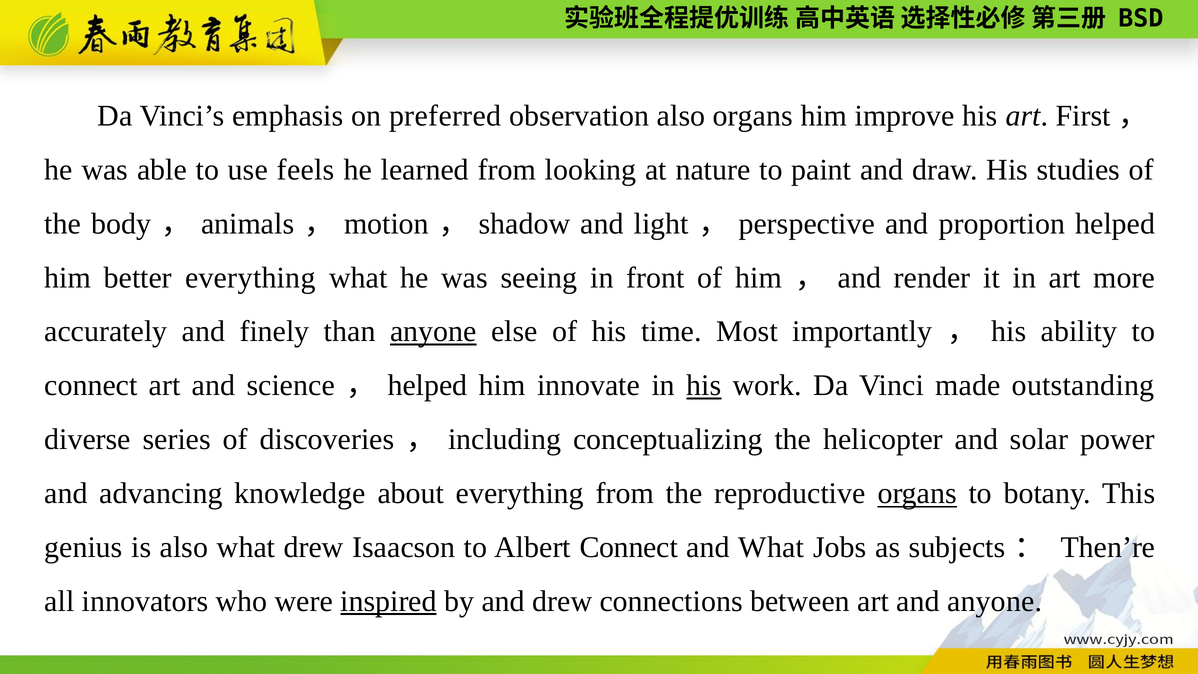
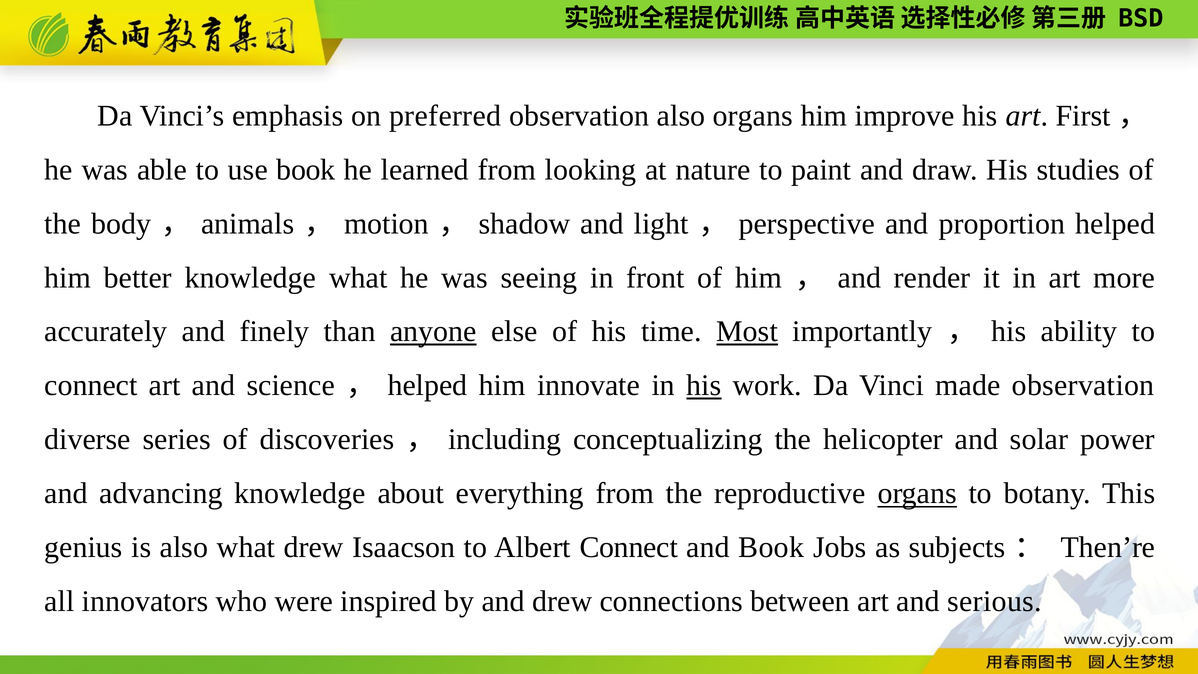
use feels: feels -> book
better everything: everything -> knowledge
Most underline: none -> present
made outstanding: outstanding -> observation
and What: What -> Book
inspired underline: present -> none
and anyone: anyone -> serious
